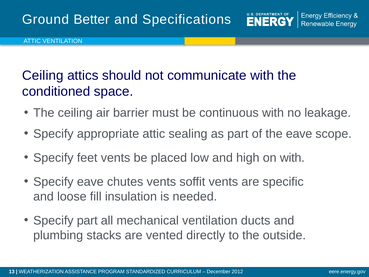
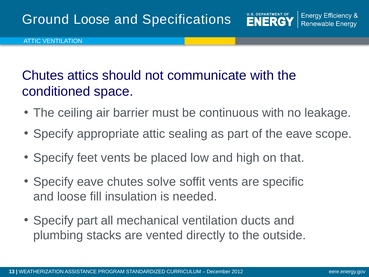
Ground Better: Better -> Loose
Ceiling at (43, 75): Ceiling -> Chutes
on with: with -> that
chutes vents: vents -> solve
